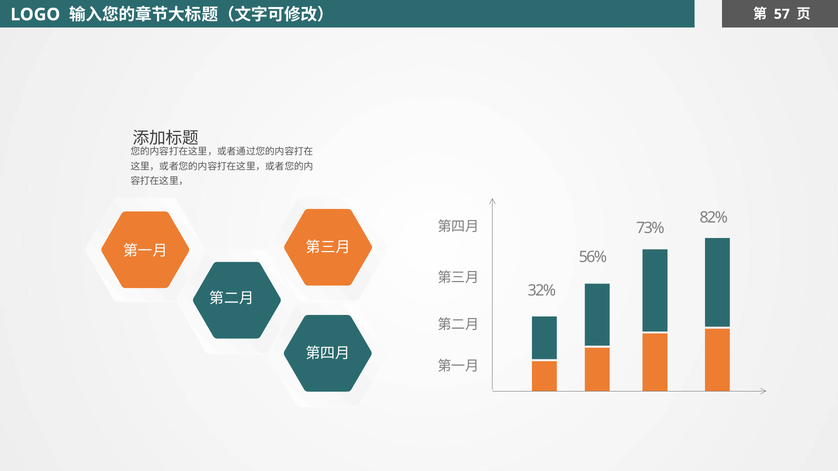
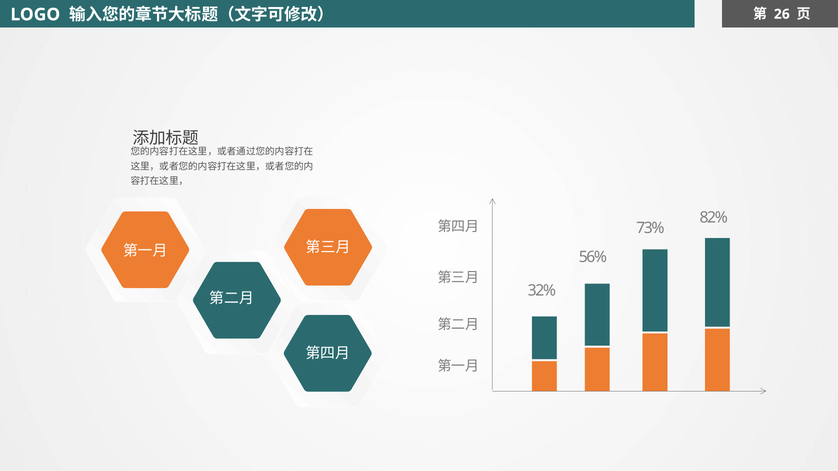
57: 57 -> 26
